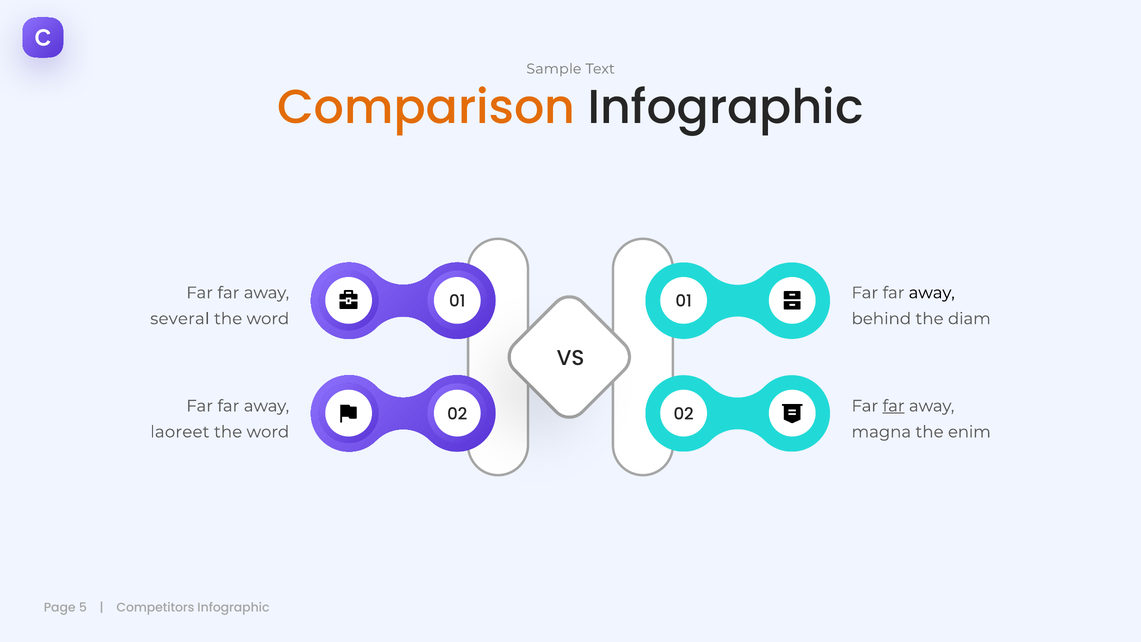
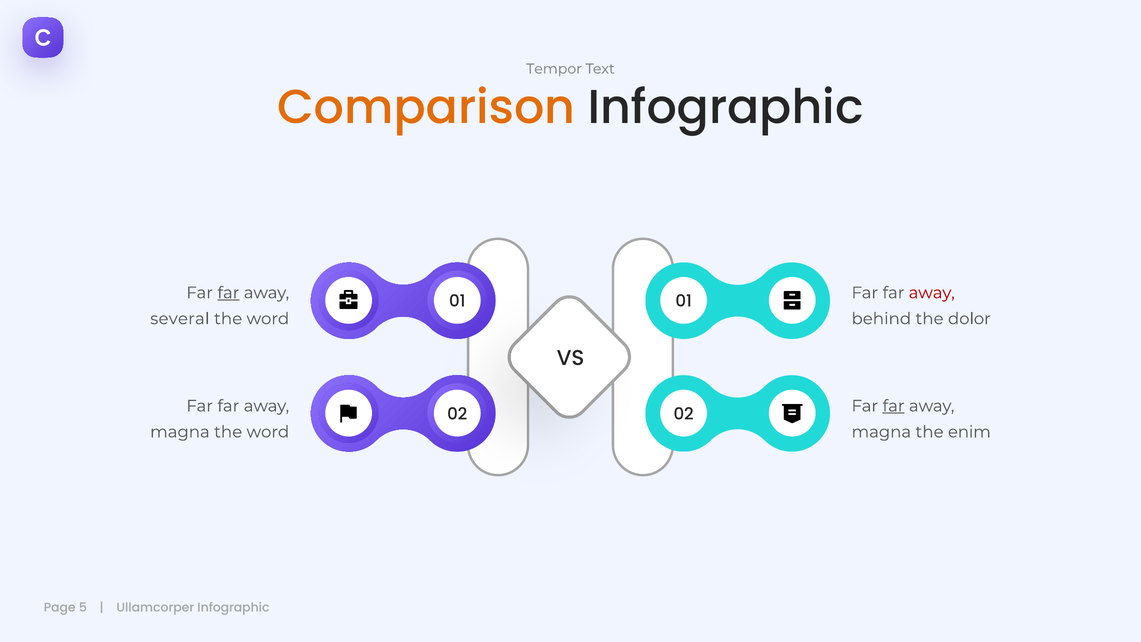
Sample: Sample -> Tempor
far at (228, 293) underline: none -> present
away at (932, 293) colour: black -> red
diam: diam -> dolor
laoreet at (180, 432): laoreet -> magna
Competitors: Competitors -> Ullamcorper
